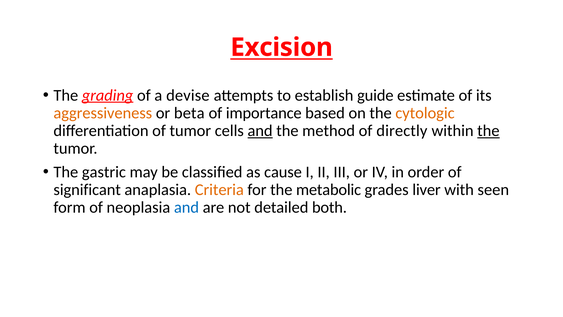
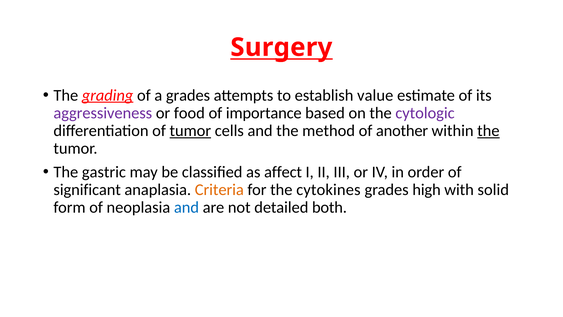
Excision: Excision -> Surgery
a devise: devise -> grades
guide: guide -> value
aggressiveness colour: orange -> purple
beta: beta -> food
cytologic colour: orange -> purple
tumor at (190, 131) underline: none -> present
and at (260, 131) underline: present -> none
directly: directly -> another
cause: cause -> affect
metabolic: metabolic -> cytokines
liver: liver -> high
seen: seen -> solid
